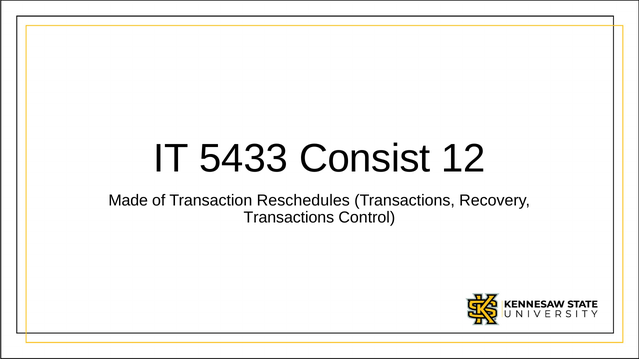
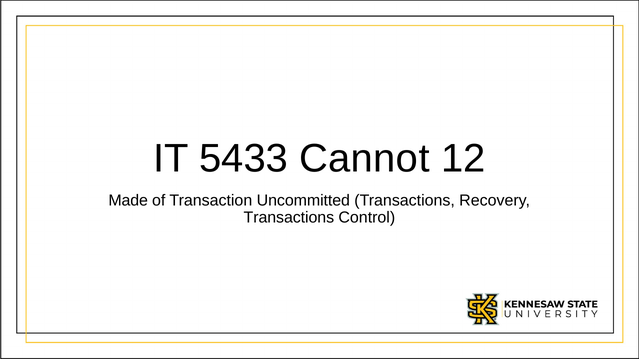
Consist: Consist -> Cannot
Reschedules: Reschedules -> Uncommitted
